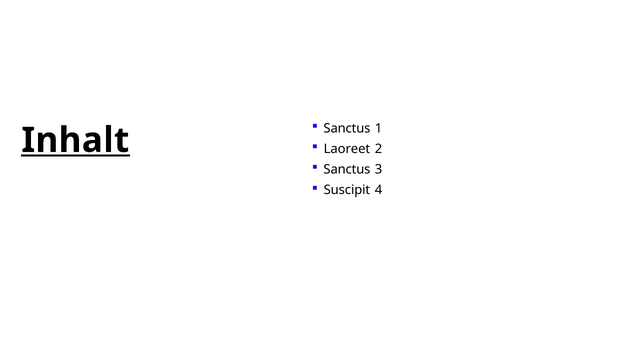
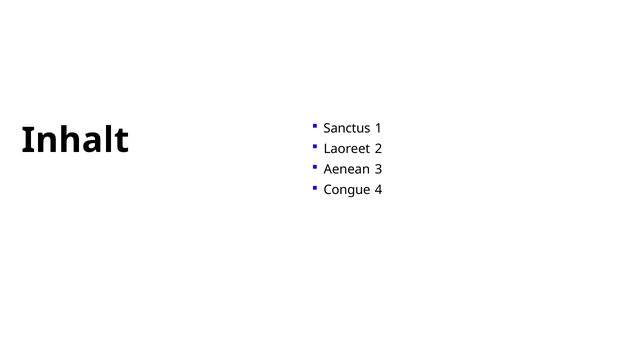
Inhalt underline: present -> none
Sanctus at (347, 170): Sanctus -> Aenean
Suscipit: Suscipit -> Congue
